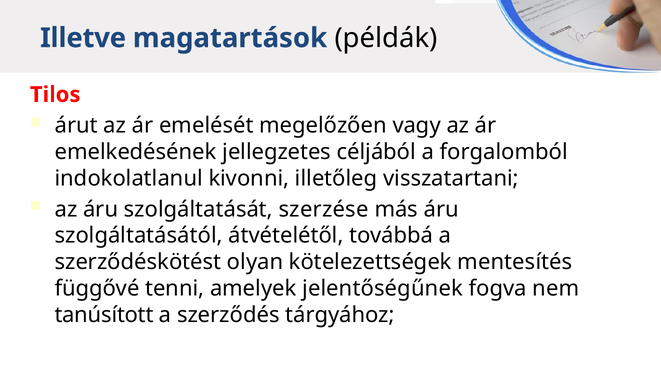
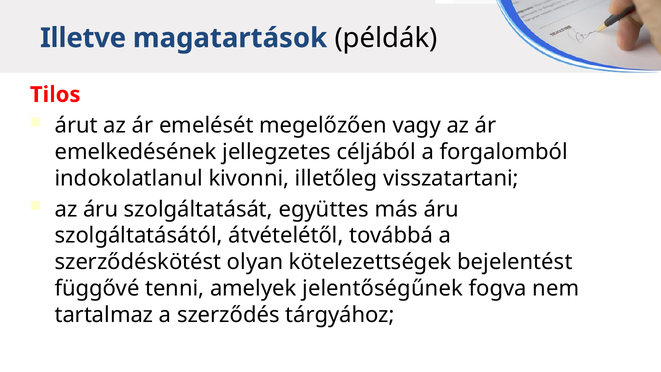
szerzése: szerzése -> együttes
mentesítés: mentesítés -> bejelentést
tanúsított: tanúsított -> tartalmaz
